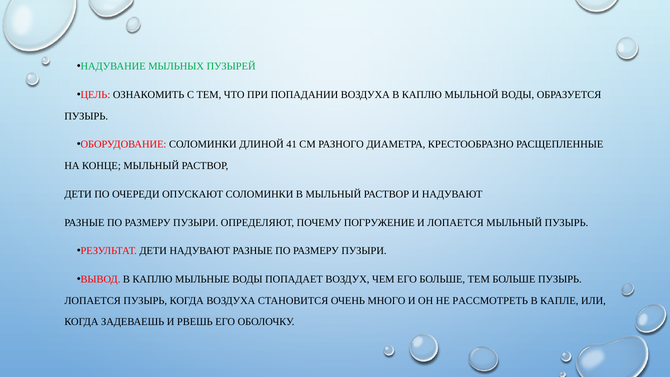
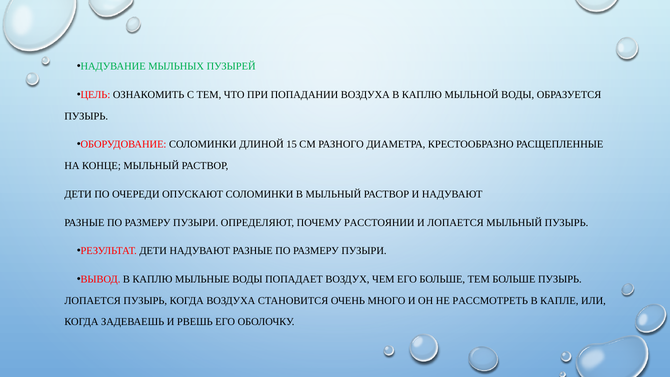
41: 41 -> 15
ПОГРУЖЕНИЕ: ПОГРУЖЕНИЕ -> РАССТОЯНИИ
